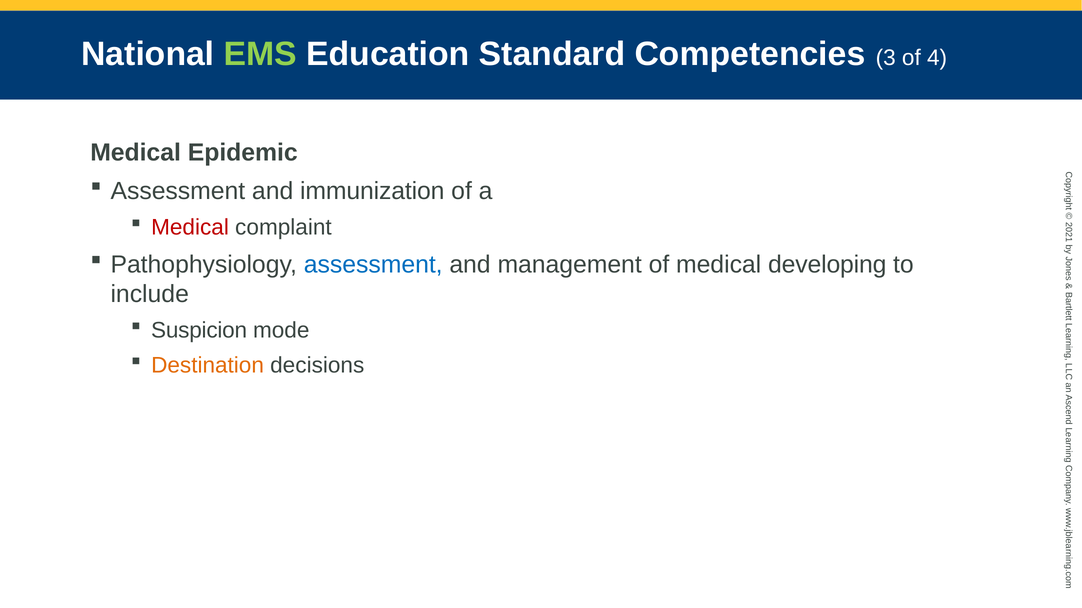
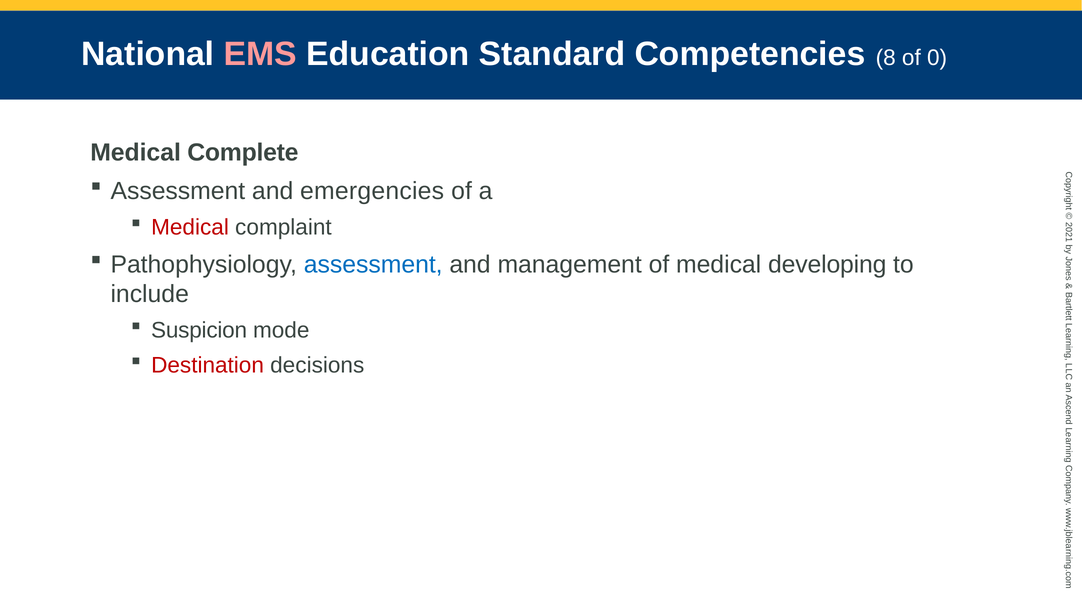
EMS colour: light green -> pink
3: 3 -> 8
of 4: 4 -> 0
Epidemic: Epidemic -> Complete
immunization: immunization -> emergencies
Destination colour: orange -> red
